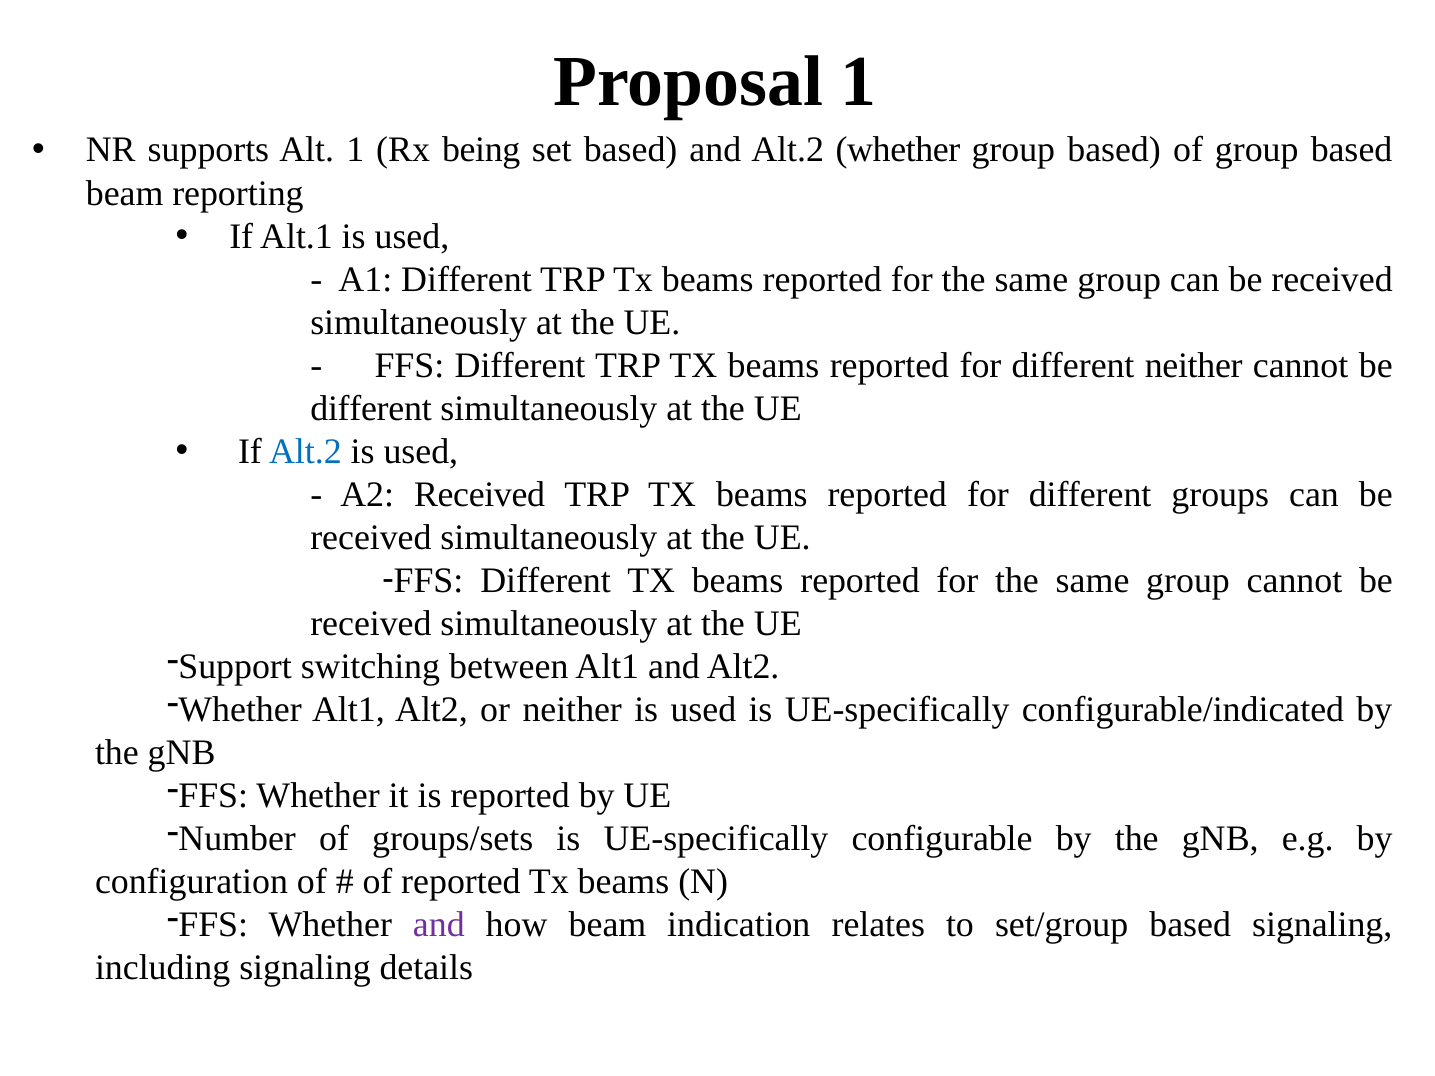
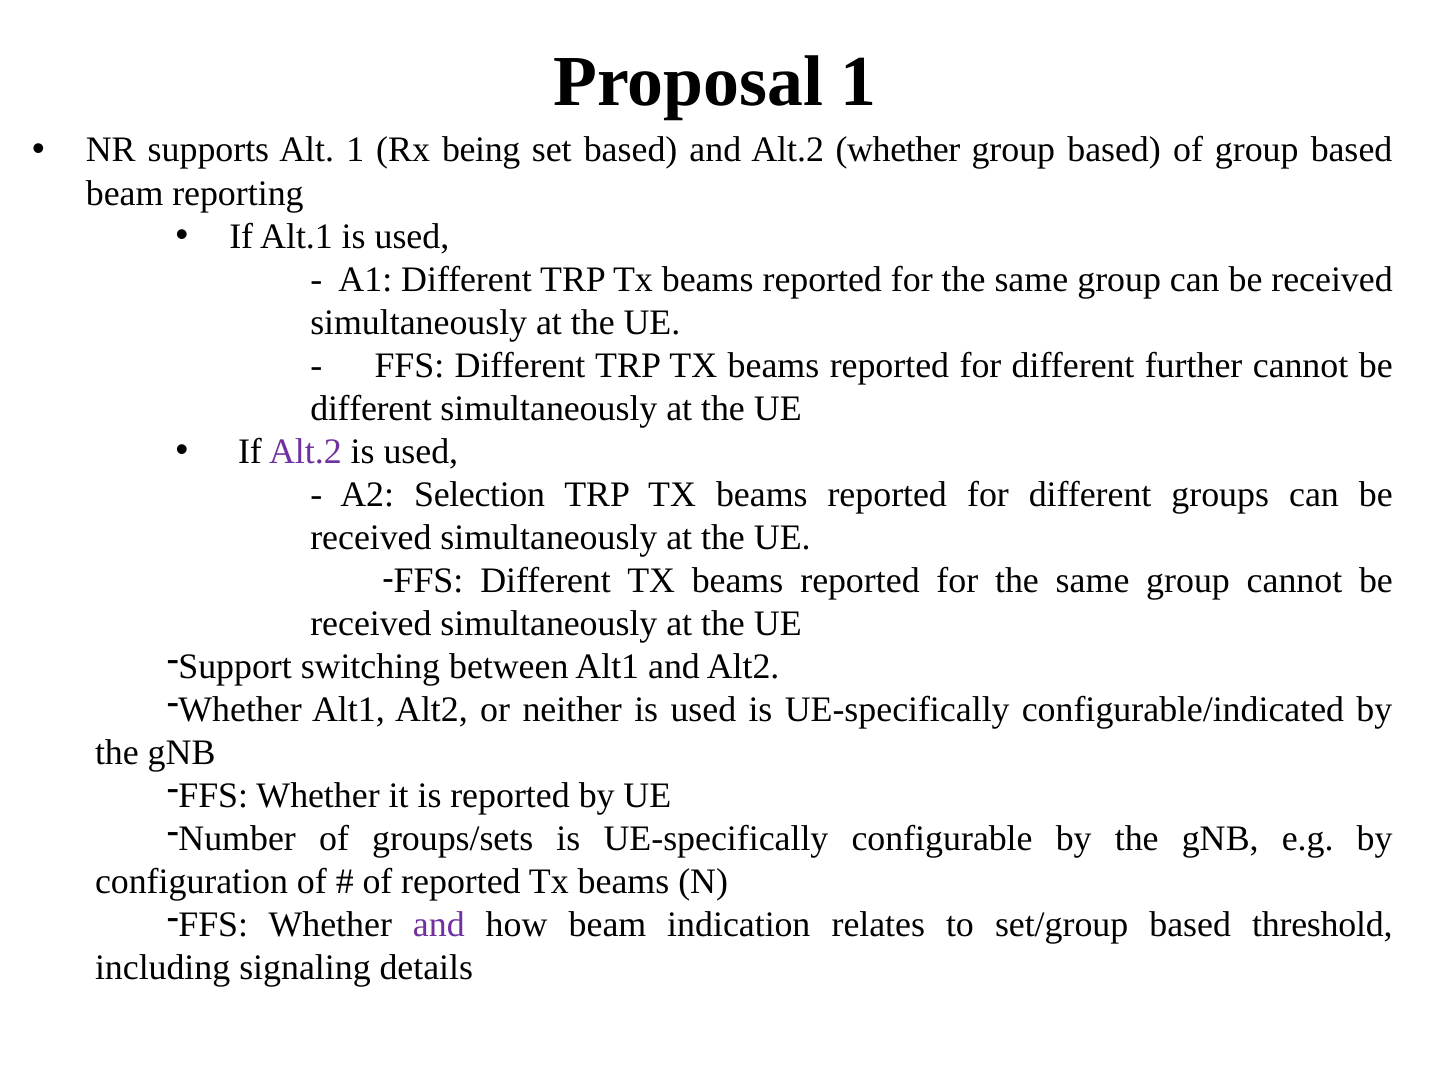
different neither: neither -> further
Alt.2 at (305, 452) colour: blue -> purple
A2 Received: Received -> Selection
based signaling: signaling -> threshold
